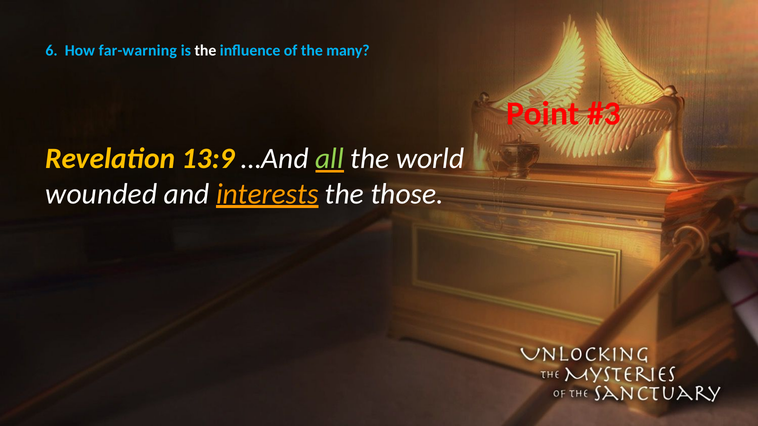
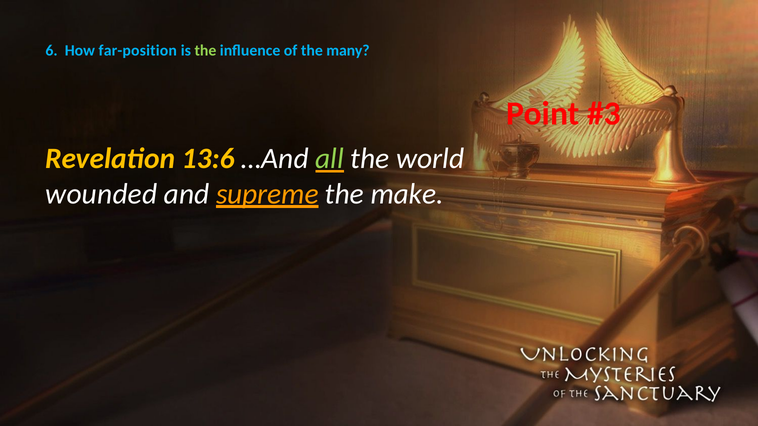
far-warning: far-warning -> far-position
the at (205, 50) colour: white -> light green
13:9: 13:9 -> 13:6
interests: interests -> supreme
those: those -> make
